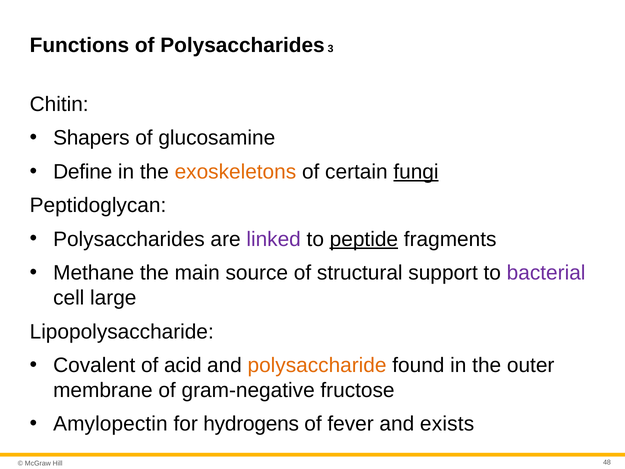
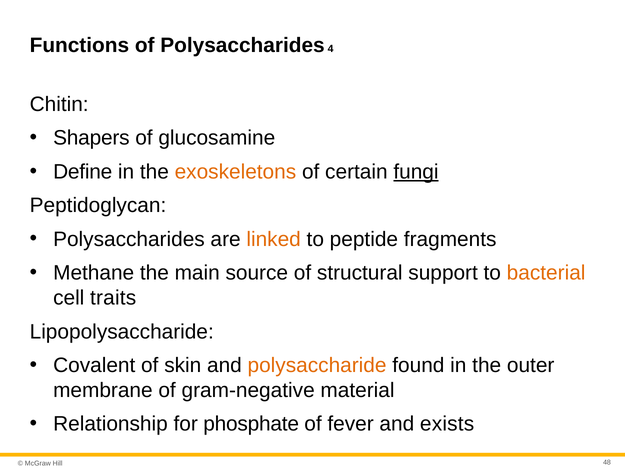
3: 3 -> 4
linked colour: purple -> orange
peptide underline: present -> none
bacterial colour: purple -> orange
large: large -> traits
acid: acid -> skin
fructose: fructose -> material
Amylopectin: Amylopectin -> Relationship
hydrogens: hydrogens -> phosphate
